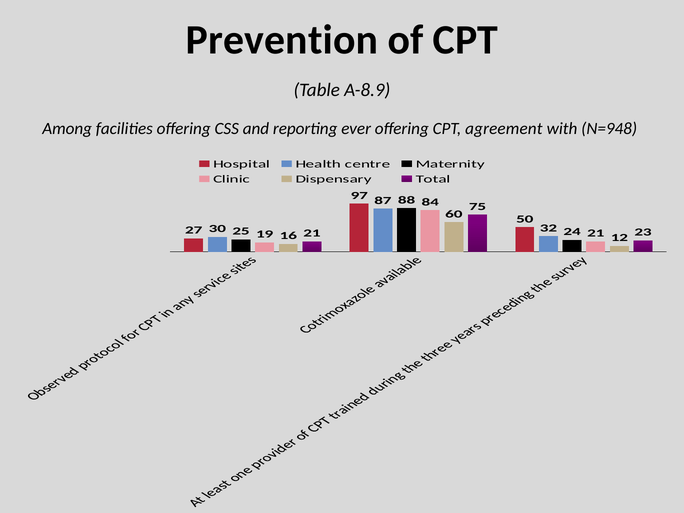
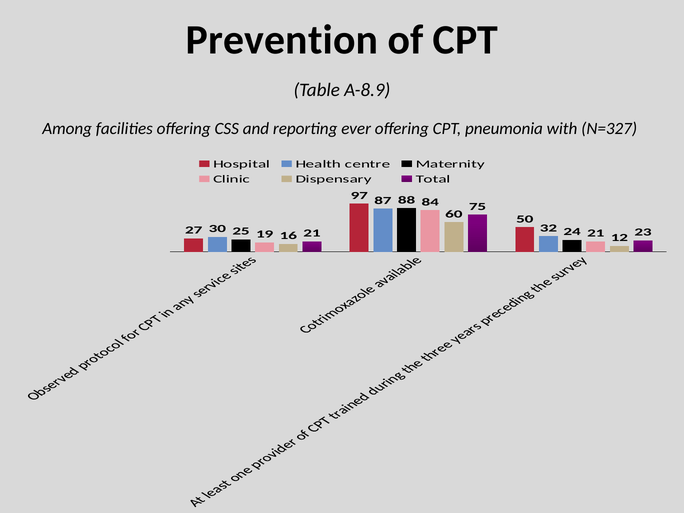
agreement: agreement -> pneumonia
N=948: N=948 -> N=327
